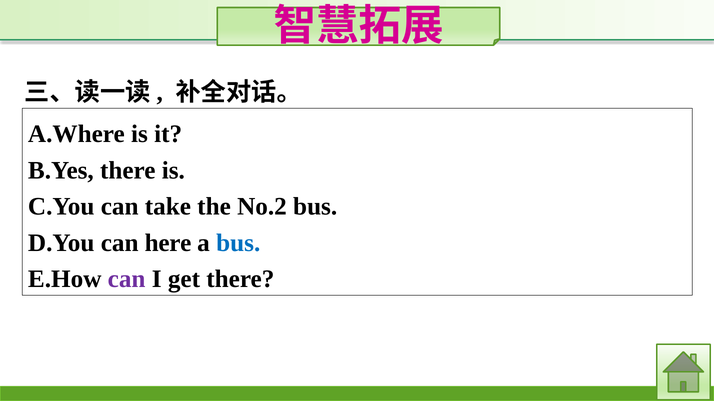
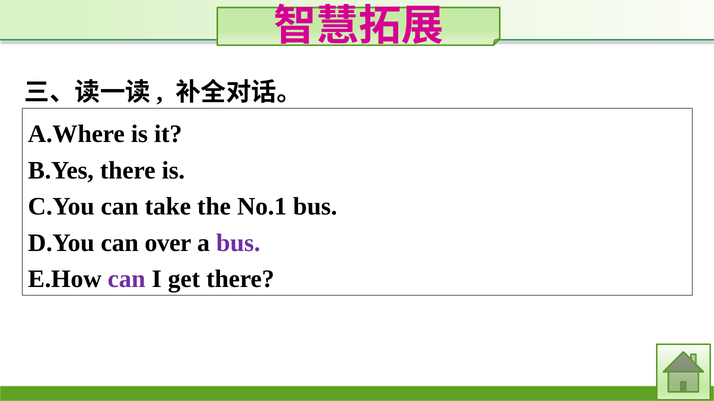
No.2: No.2 -> No.1
here: here -> over
bus at (238, 243) colour: blue -> purple
